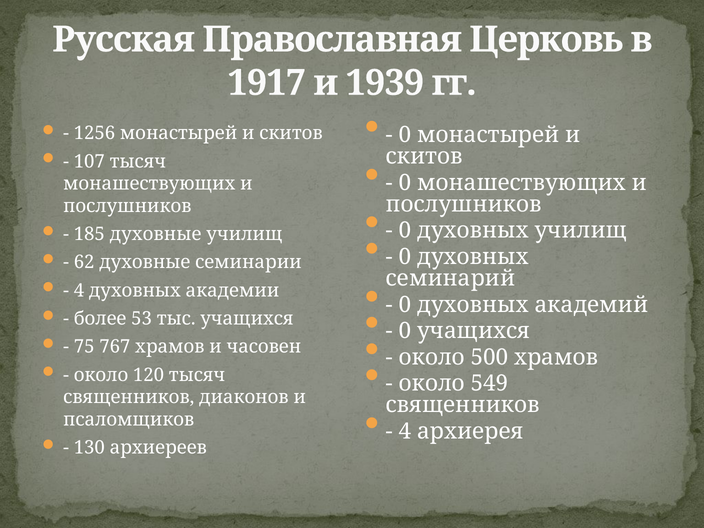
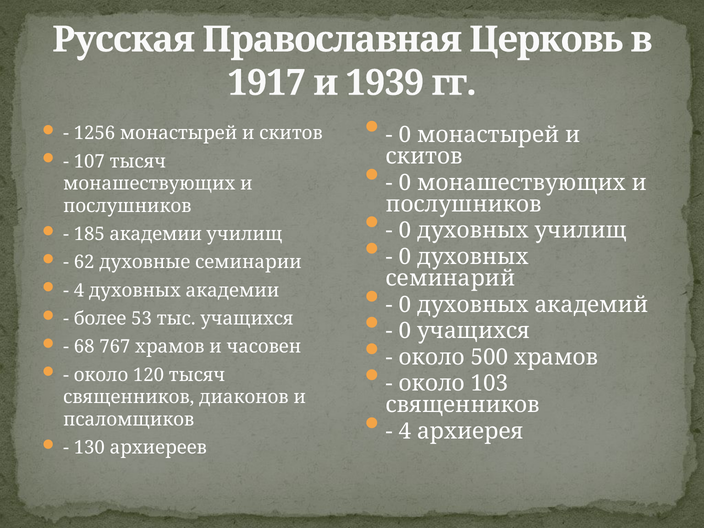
185 духовные: духовные -> академии
75: 75 -> 68
549: 549 -> 103
